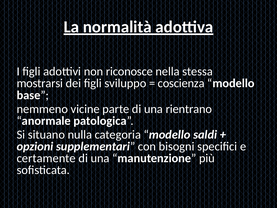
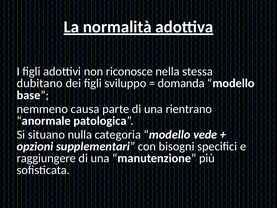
mostrarsi: mostrarsi -> dubitano
coscienza: coscienza -> domanda
vicine: vicine -> causa
saldi: saldi -> vede
certamente: certamente -> raggiungere
